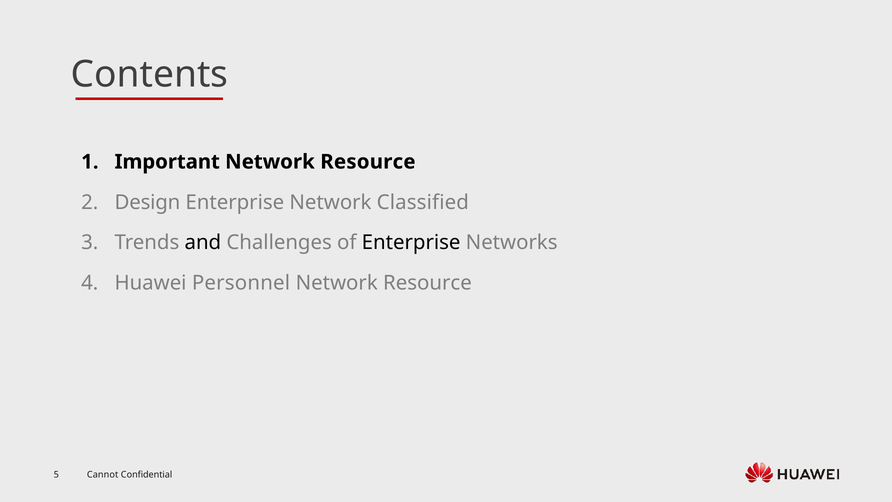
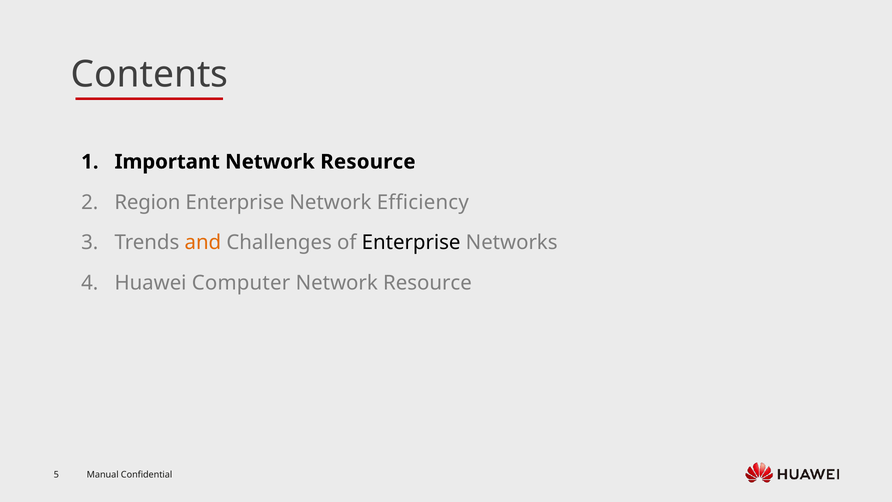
Design: Design -> Region
Classified: Classified -> Efficiency
and colour: black -> orange
Personnel: Personnel -> Computer
Cannot: Cannot -> Manual
